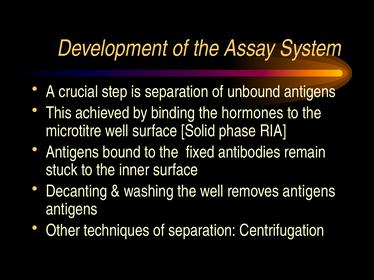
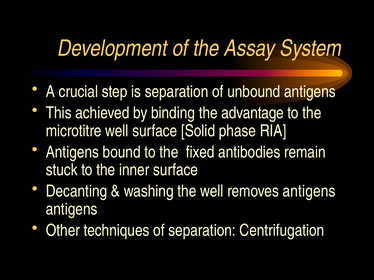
hormones: hormones -> advantage
